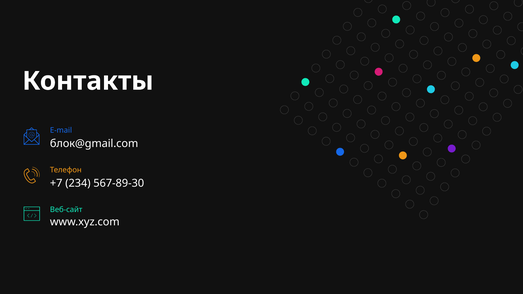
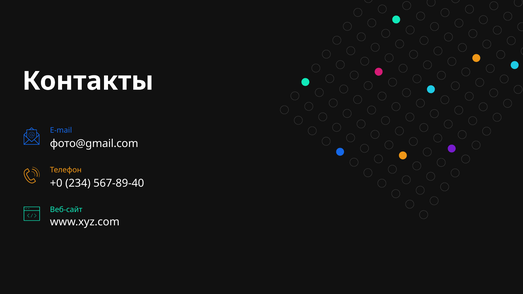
блок@gmail.com: блок@gmail.com -> фото@gmail.com
+7: +7 -> +0
567-89-30: 567-89-30 -> 567-89-40
